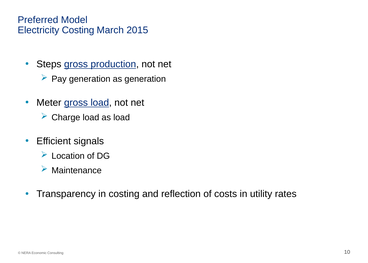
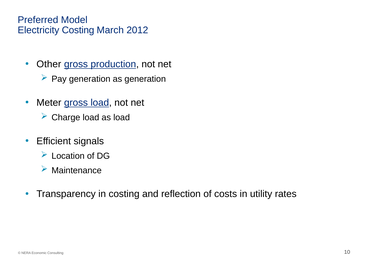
2015: 2015 -> 2012
Steps: Steps -> Other
